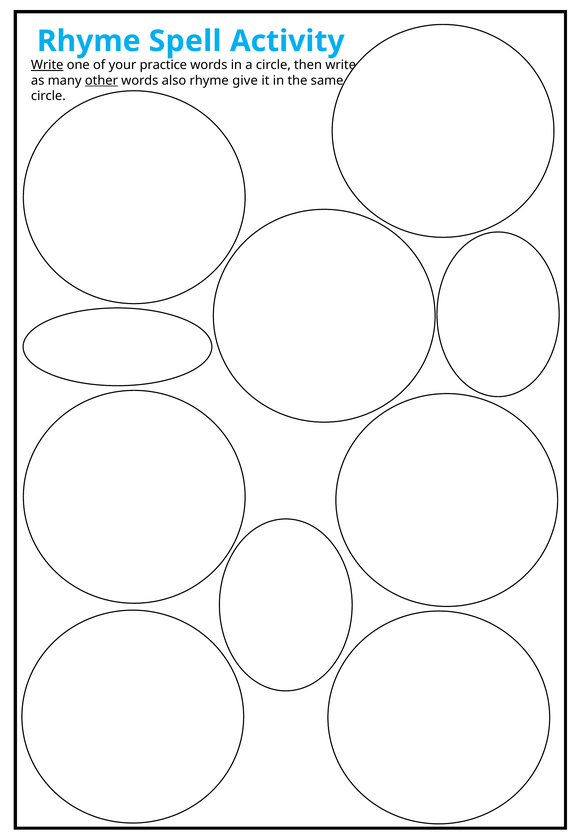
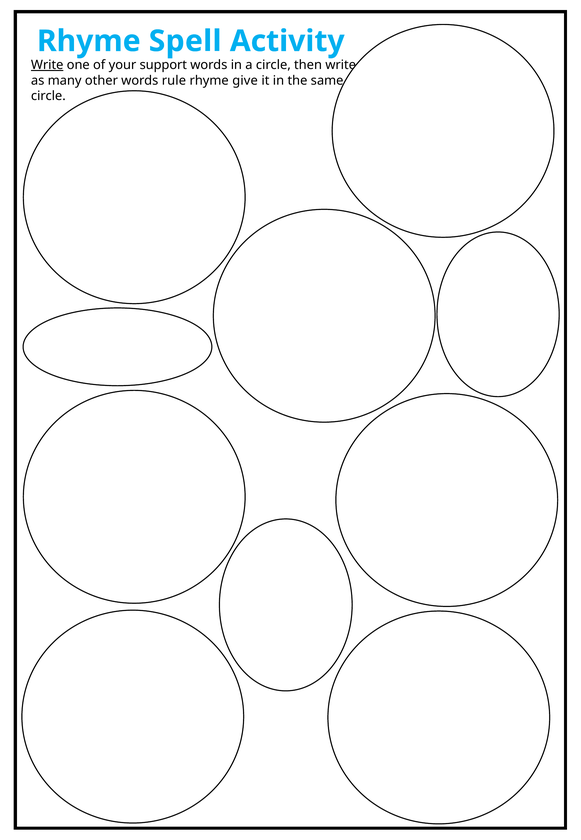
practice: practice -> support
other underline: present -> none
also: also -> rule
